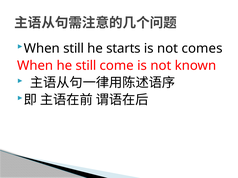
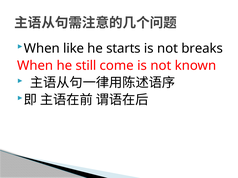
When still: still -> like
comes: comes -> breaks
